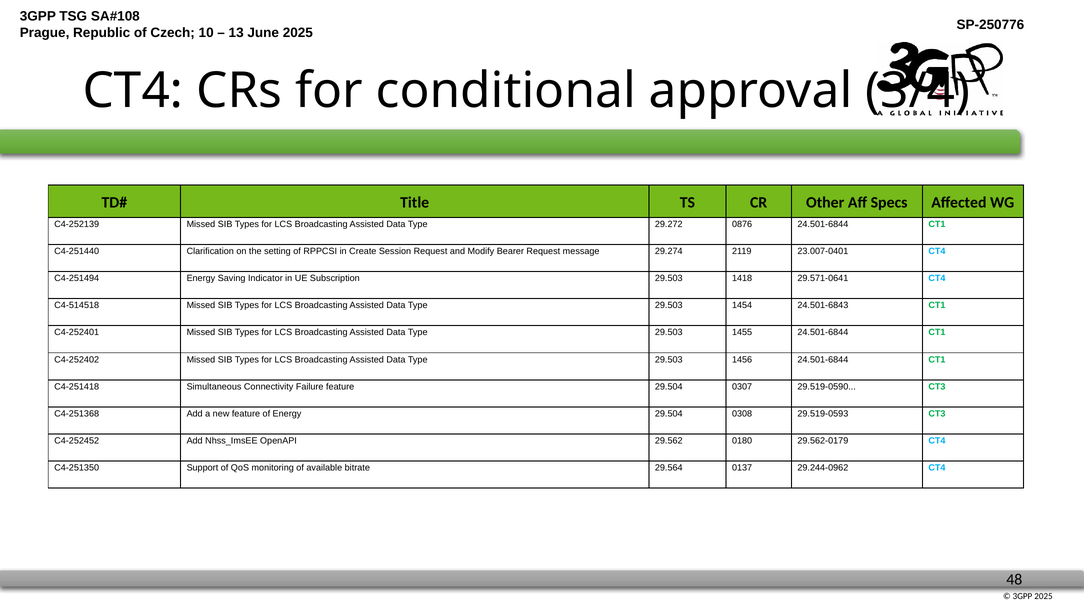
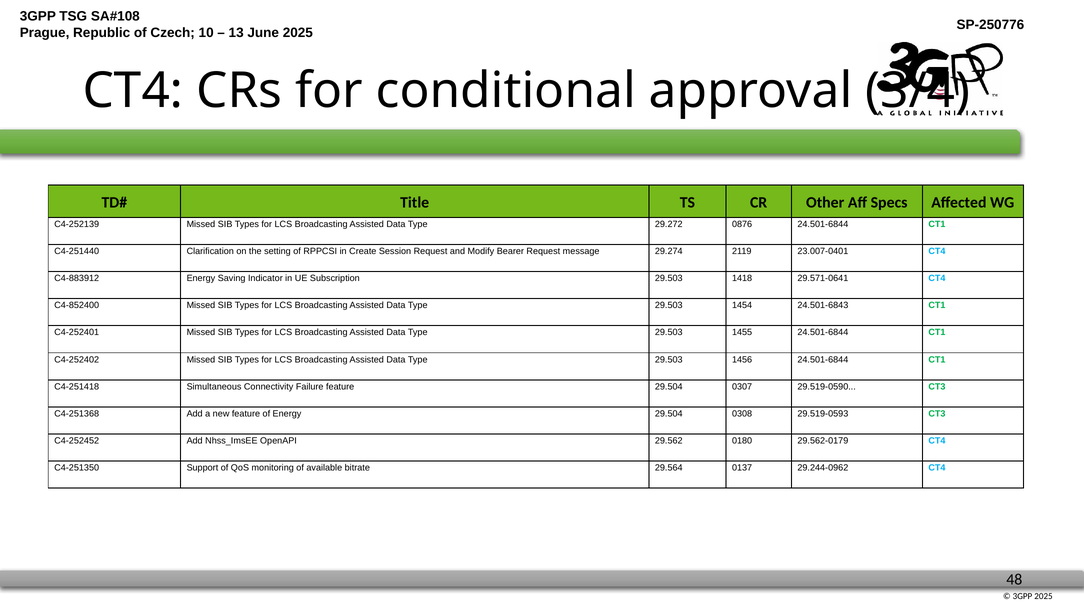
C4-251494: C4-251494 -> C4-883912
C4-514518: C4-514518 -> C4-852400
